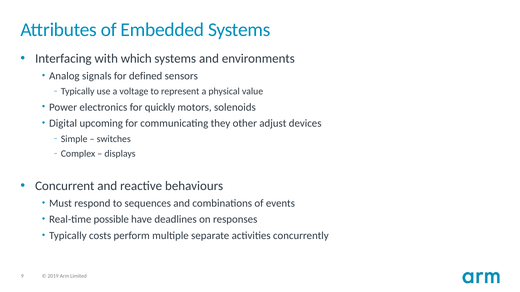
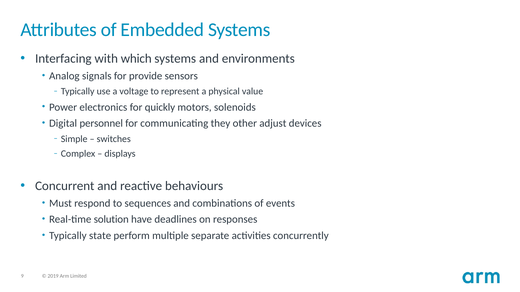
defined: defined -> provide
upcoming: upcoming -> personnel
possible: possible -> solution
costs: costs -> state
